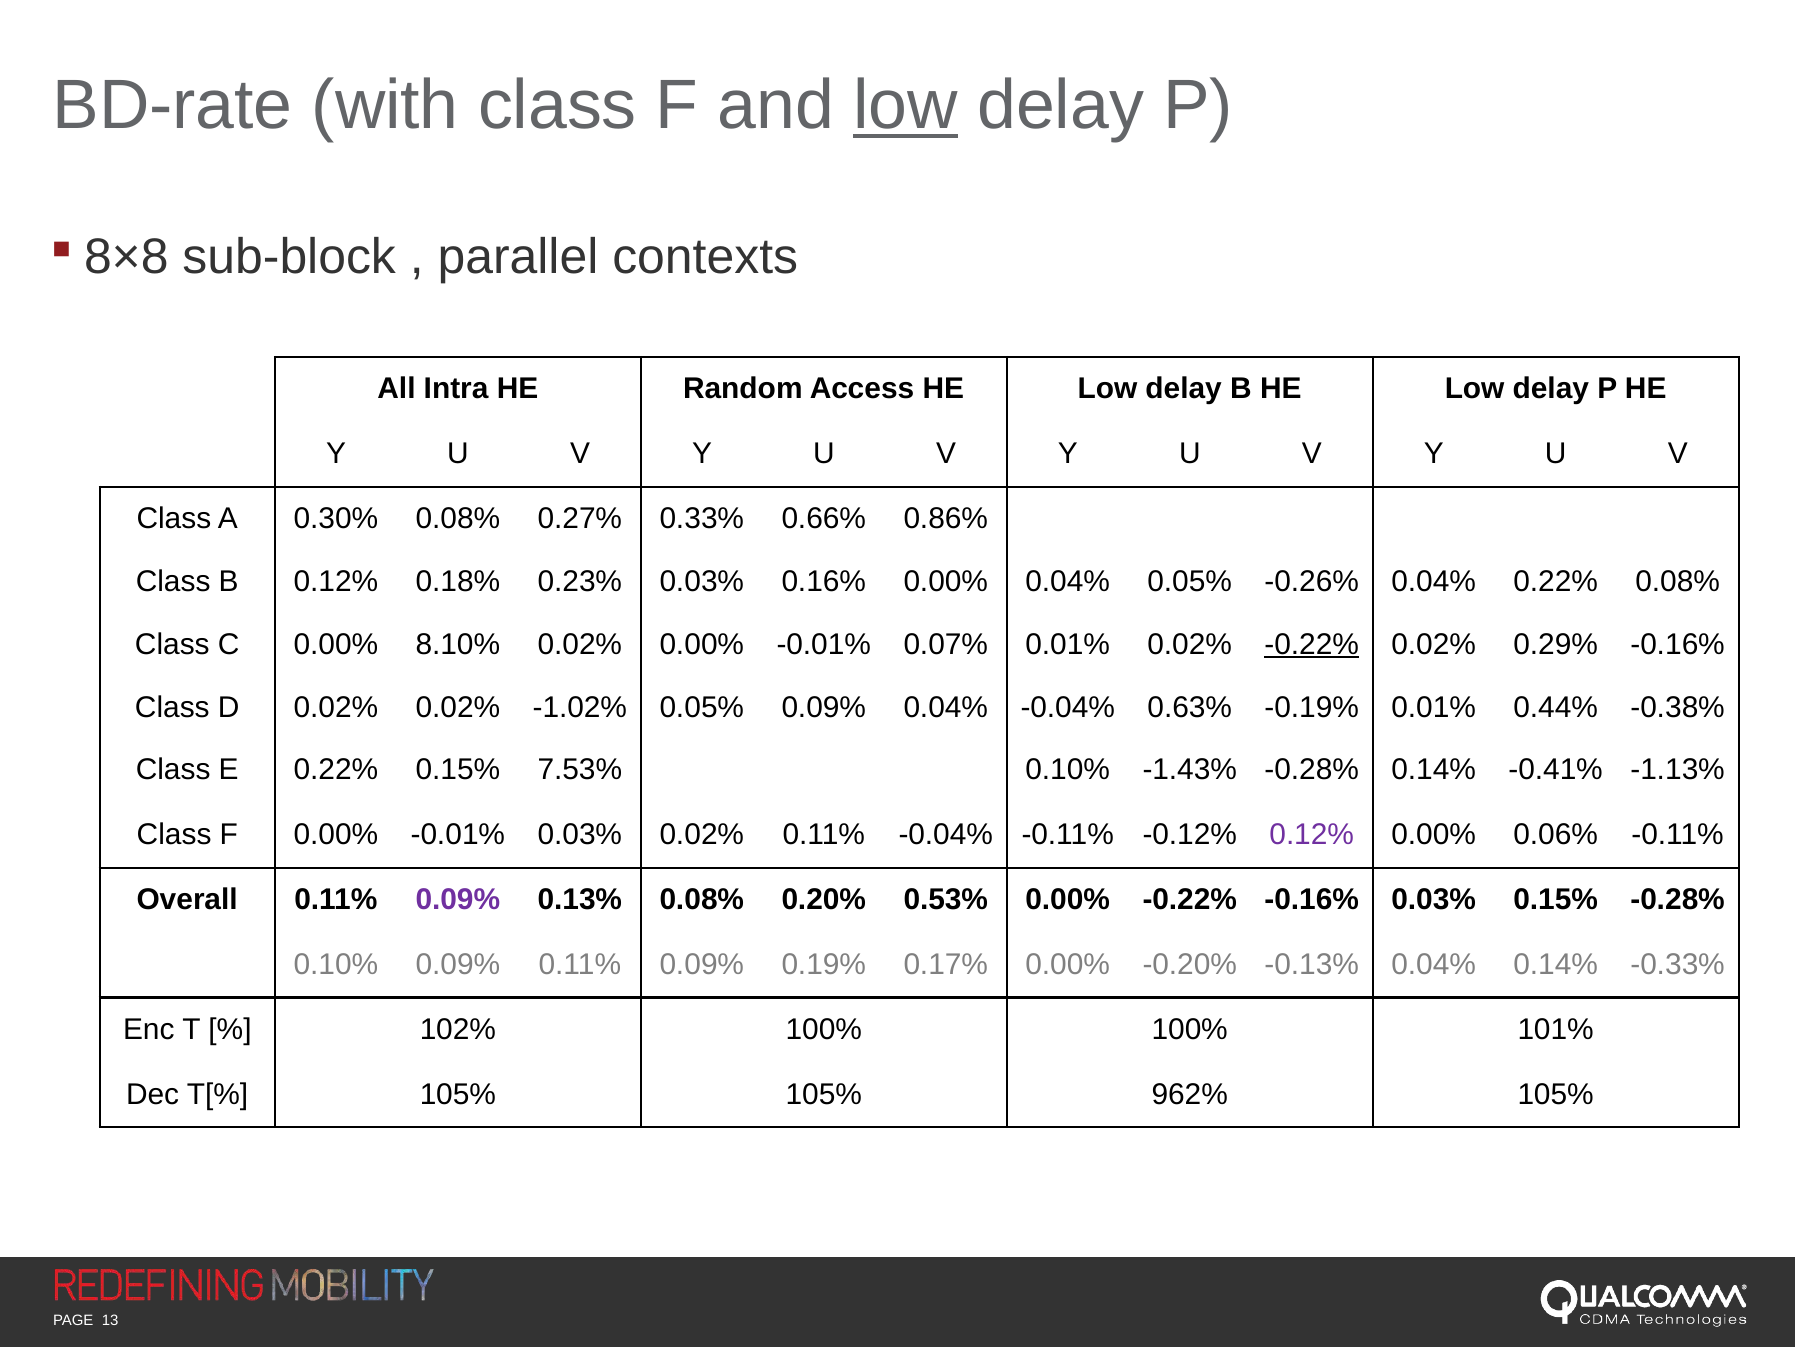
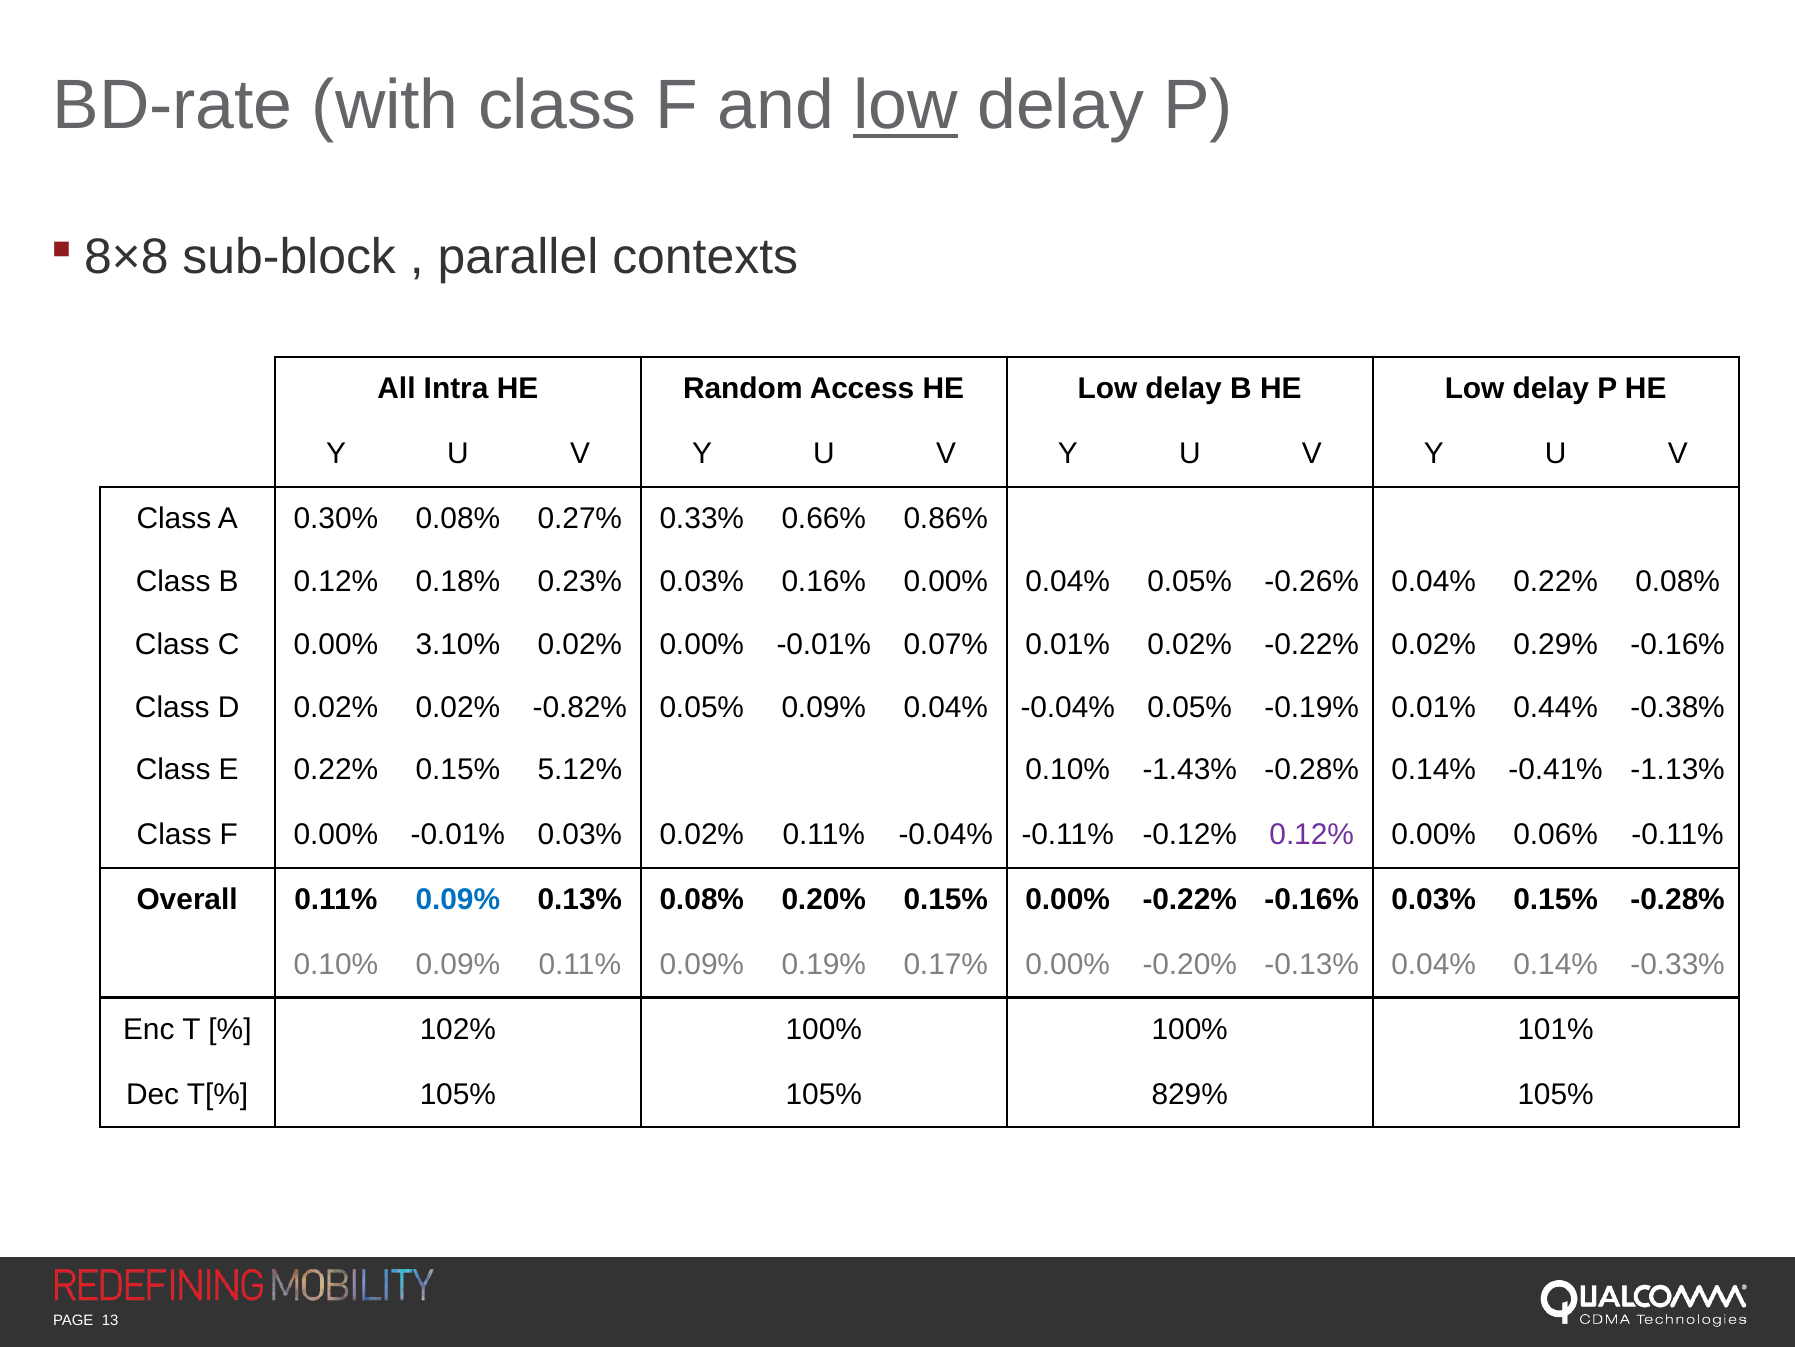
8.10%: 8.10% -> 3.10%
-0.22% at (1312, 644) underline: present -> none
-1.02%: -1.02% -> -0.82%
-0.04% 0.63%: 0.63% -> 0.05%
7.53%: 7.53% -> 5.12%
0.09% at (458, 899) colour: purple -> blue
0.20% 0.53%: 0.53% -> 0.15%
962%: 962% -> 829%
